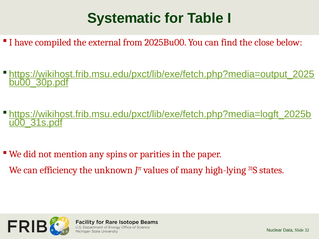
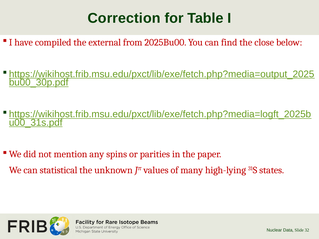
Systematic: Systematic -> Correction
efficiency: efficiency -> statistical
